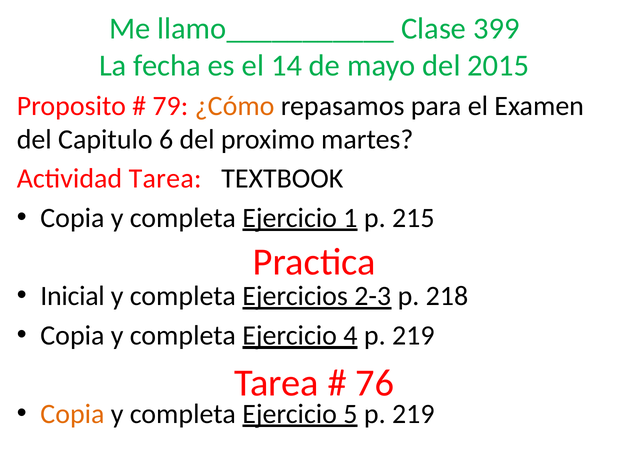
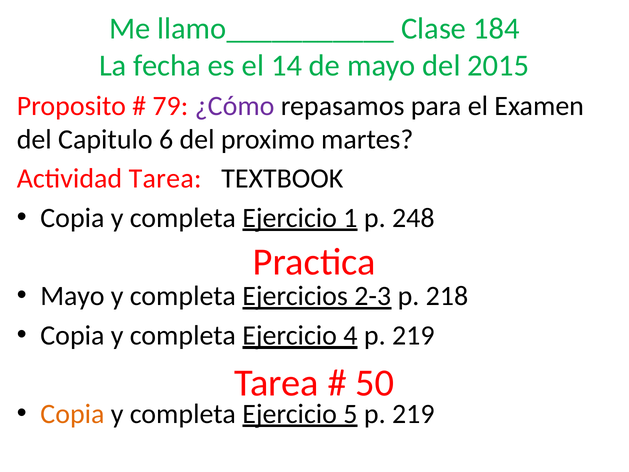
399: 399 -> 184
¿Cómo colour: orange -> purple
215: 215 -> 248
Inicial at (73, 296): Inicial -> Mayo
76: 76 -> 50
